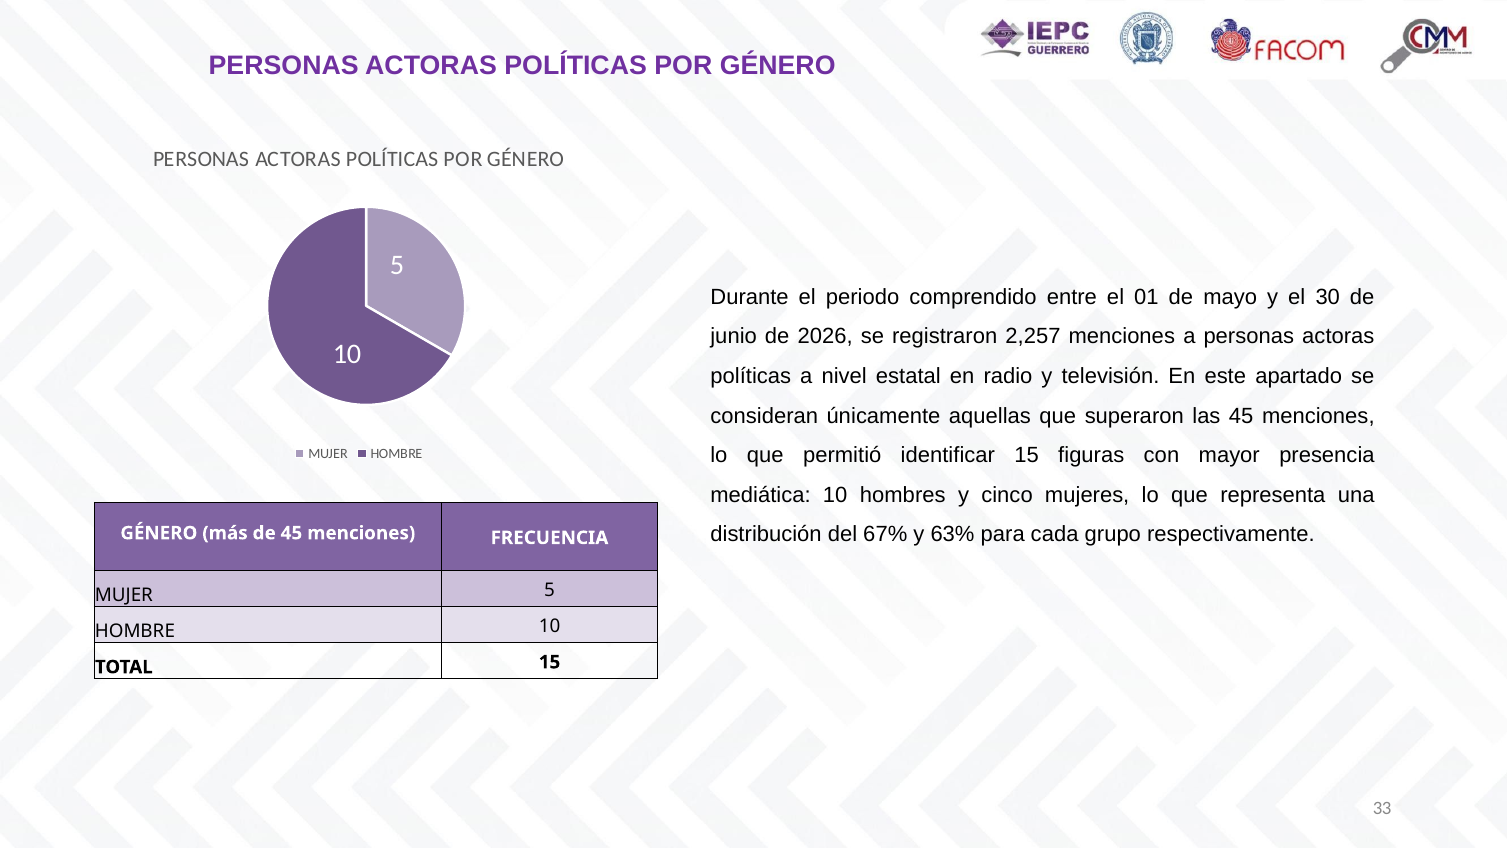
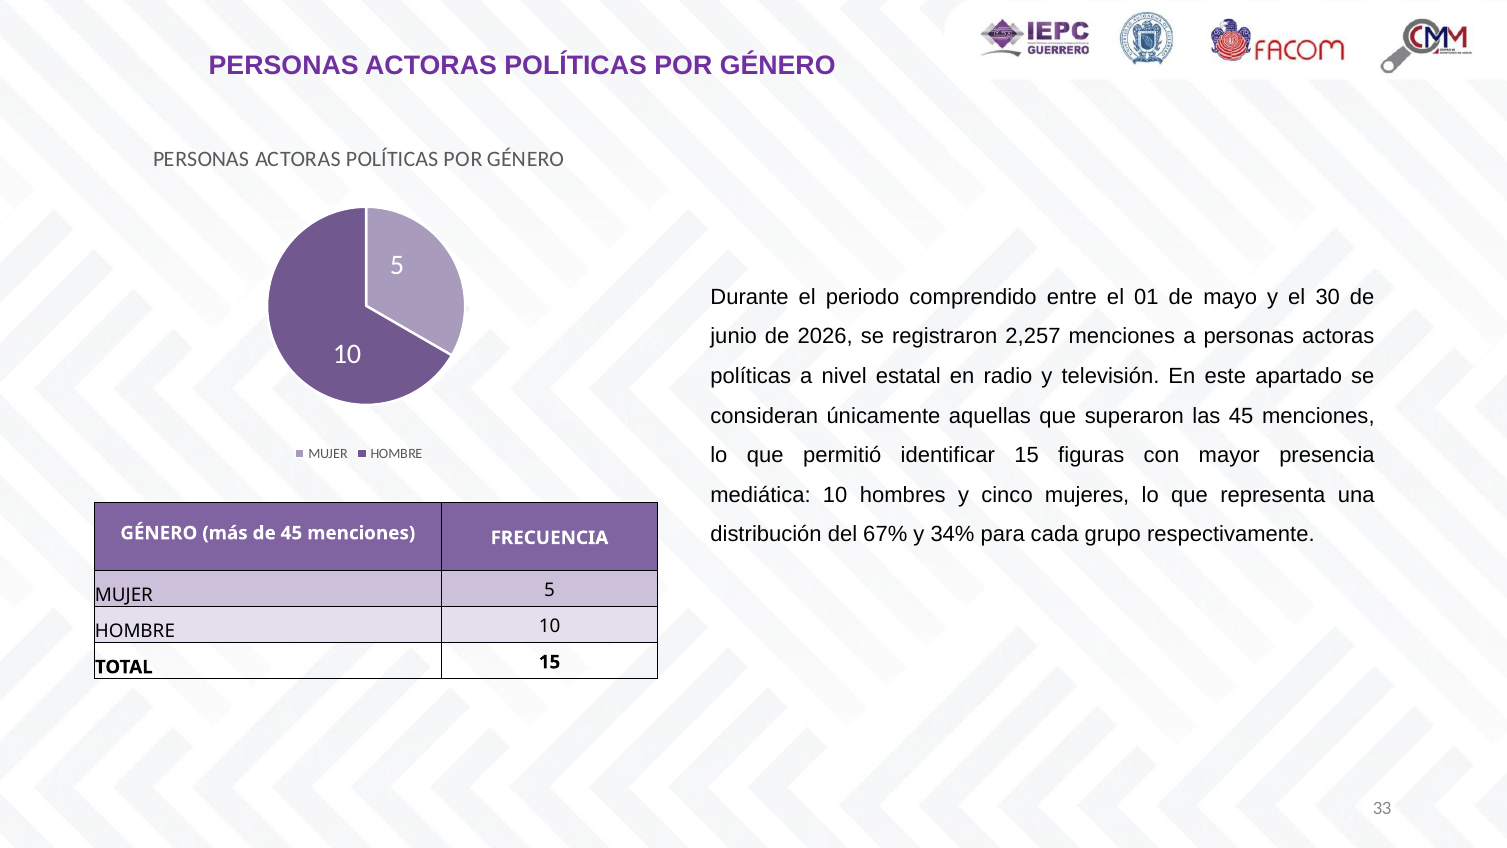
63%: 63% -> 34%
